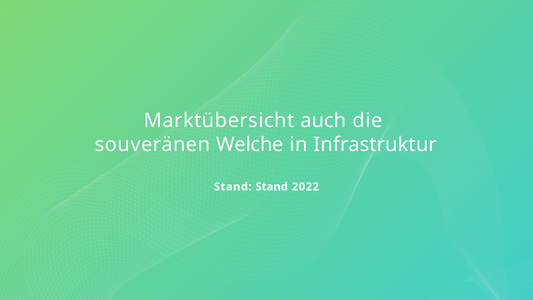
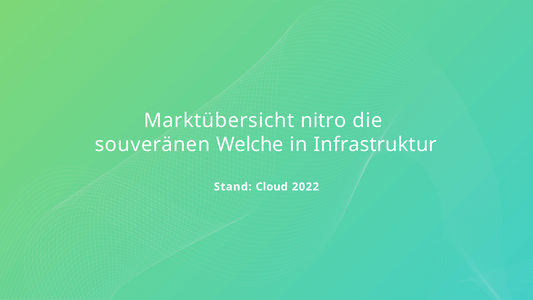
auch: auch -> nitro
Stand Stand: Stand -> Cloud
